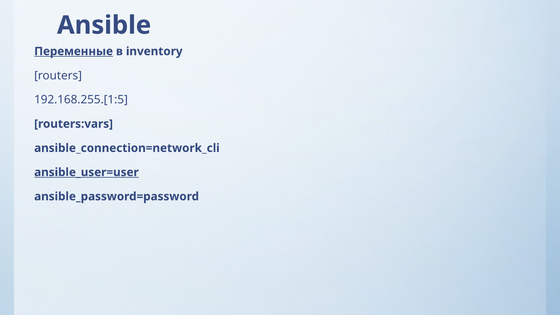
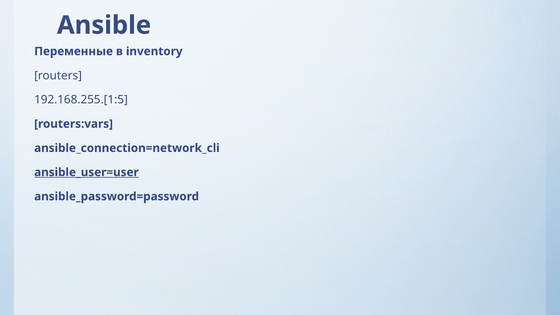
Переменные underline: present -> none
